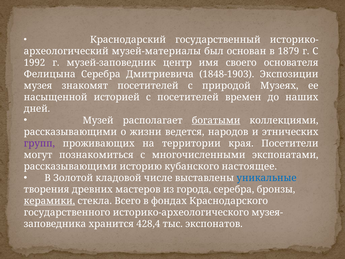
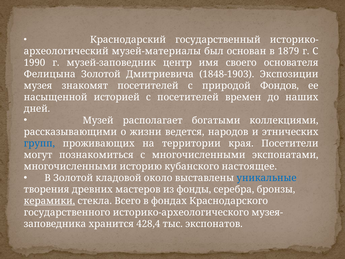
1992: 1992 -> 1990
Фелицына Серебра: Серебра -> Золотой
Музеях: Музеях -> Фондов
богатыми underline: present -> none
групп colour: purple -> blue
рассказывающими at (70, 166): рассказывающими -> многочисленными
числе: числе -> около
города: города -> фонды
